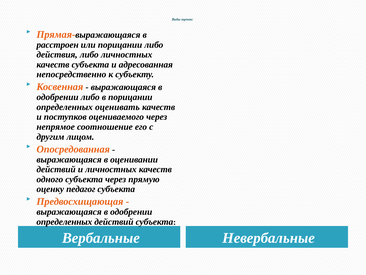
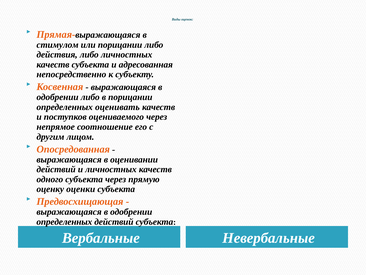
расстроен: расстроен -> стимулом
педагог: педагог -> оценки
